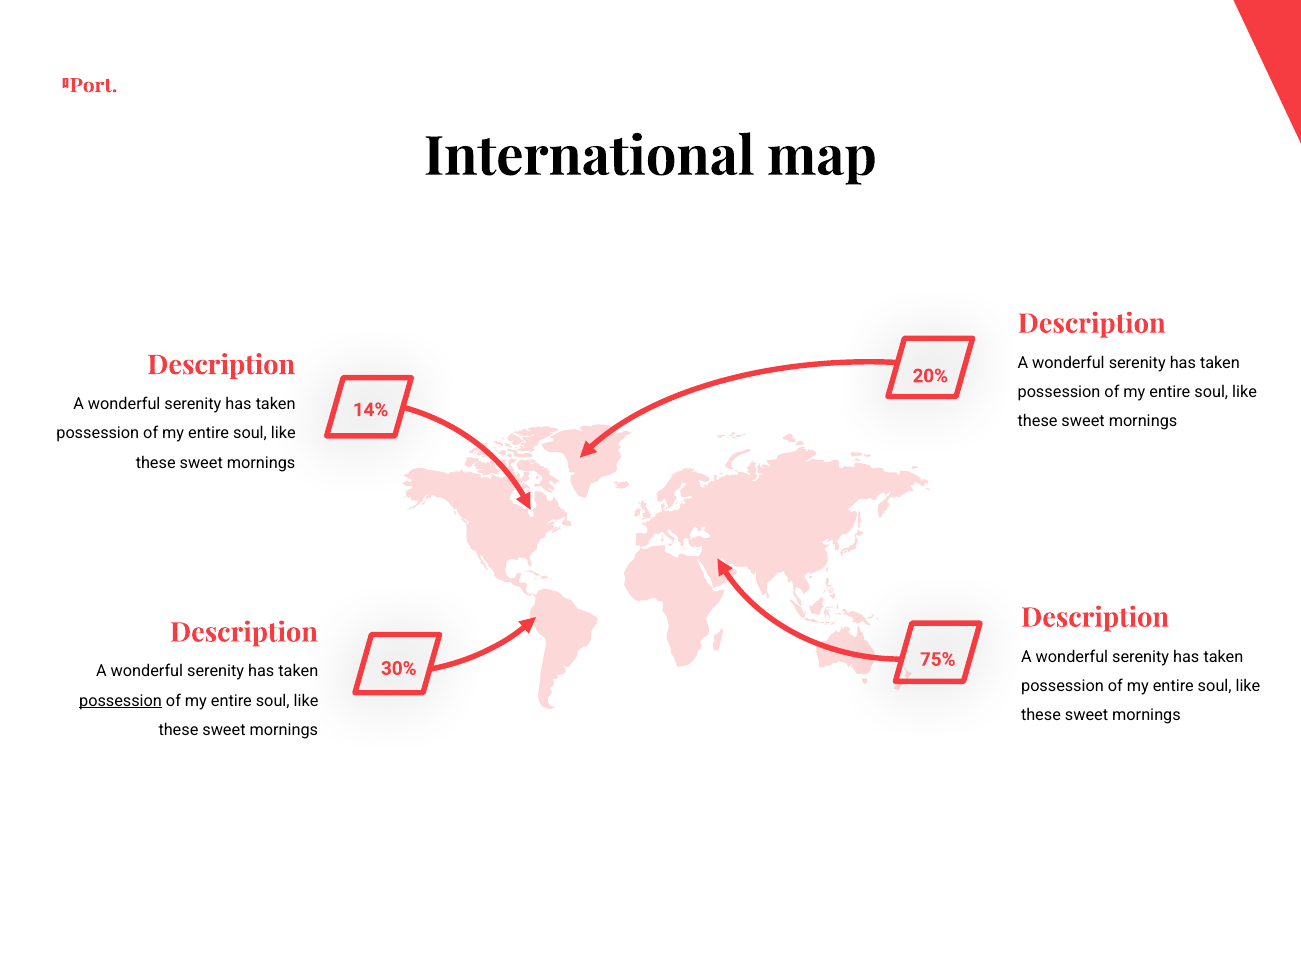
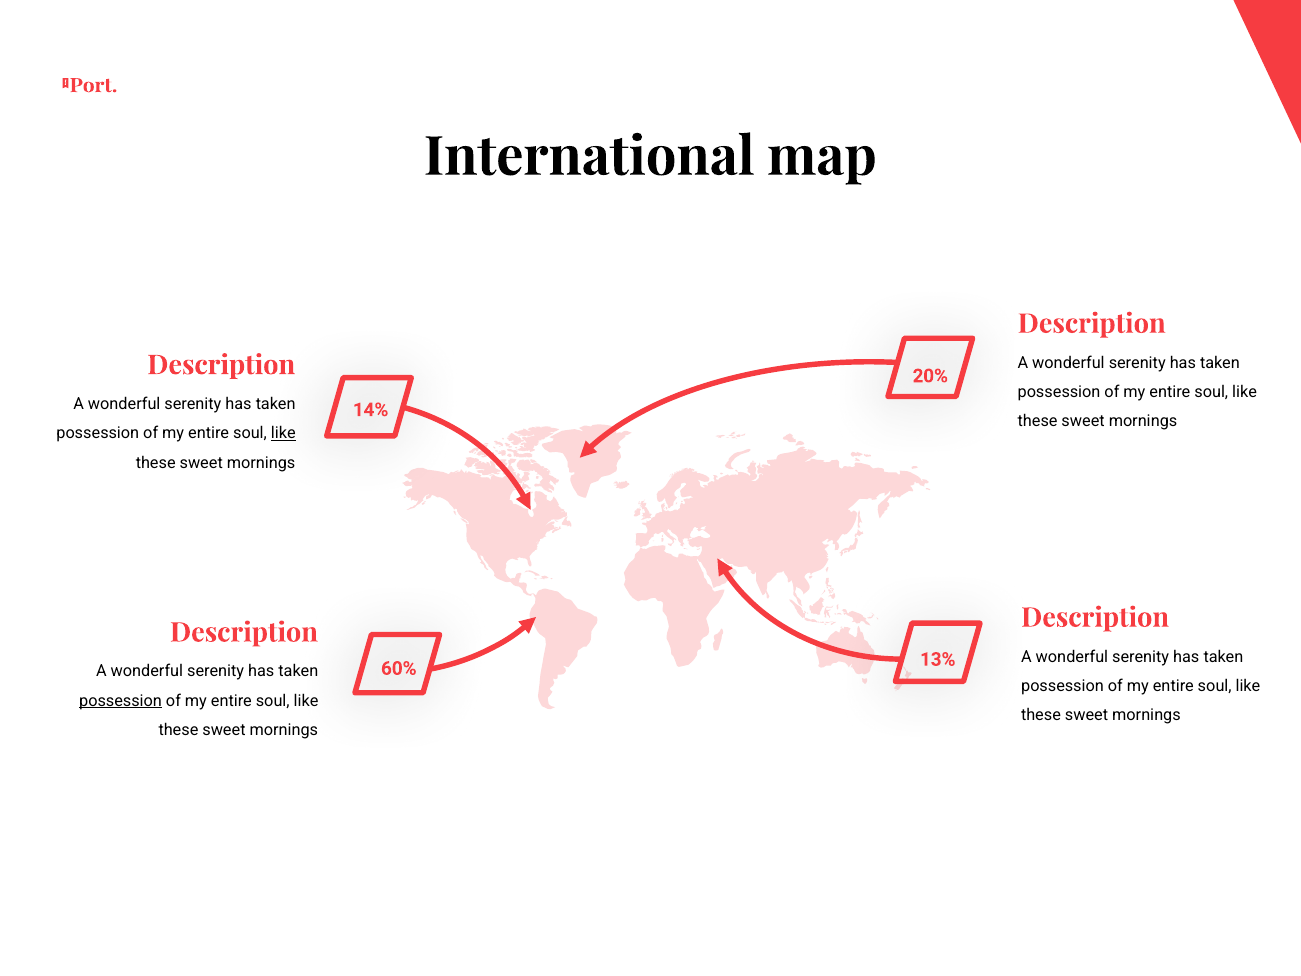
like at (283, 433) underline: none -> present
75%: 75% -> 13%
30%: 30% -> 60%
